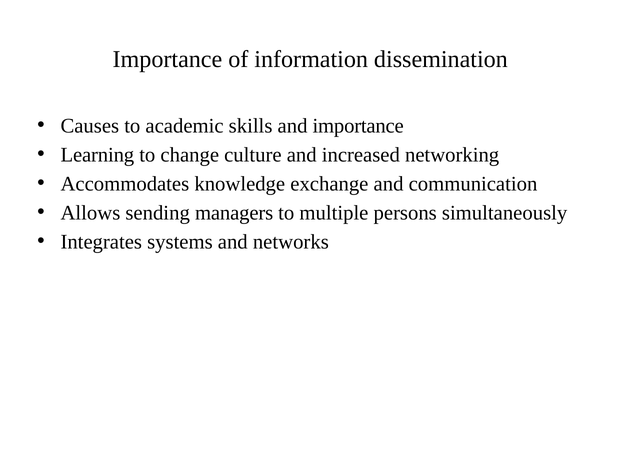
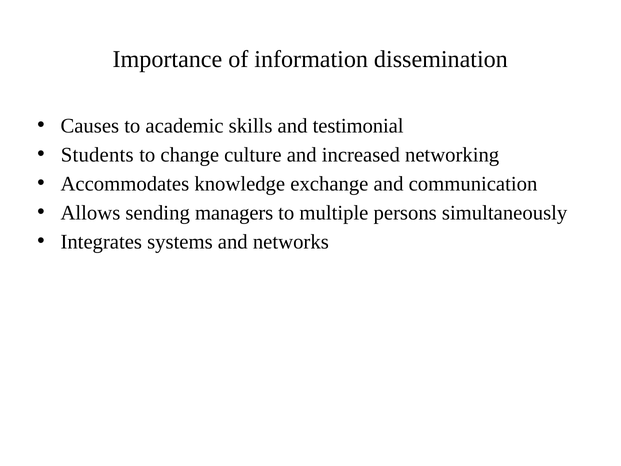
and importance: importance -> testimonial
Learning: Learning -> Students
